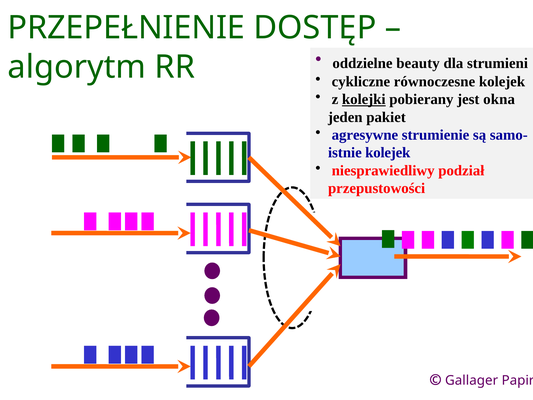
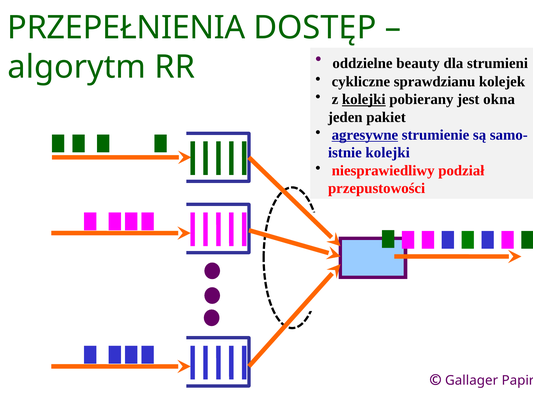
PRZEPEŁNIENIE: PRZEPEŁNIENIE -> PRZEPEŁNIENIA
równoczesne: równoczesne -> sprawdzianu
agresywne underline: none -> present
kolejek at (388, 153): kolejek -> kolejki
